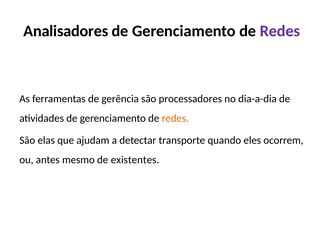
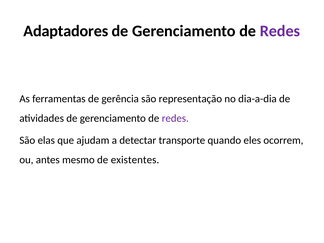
Analisadores: Analisadores -> Adaptadores
processadores: processadores -> representação
redes at (175, 118) colour: orange -> purple
